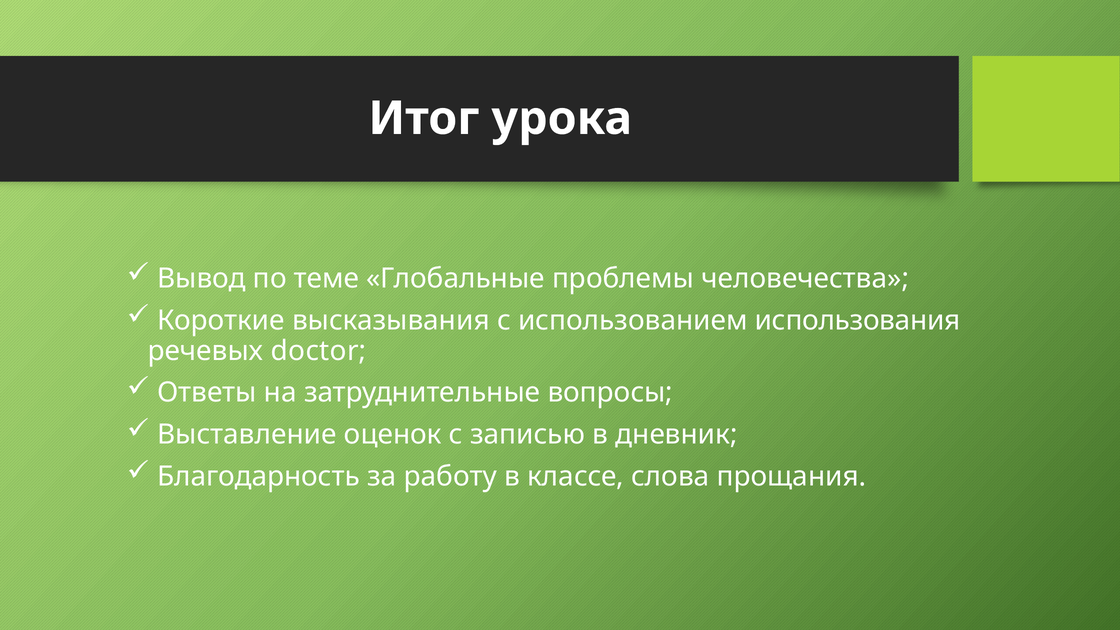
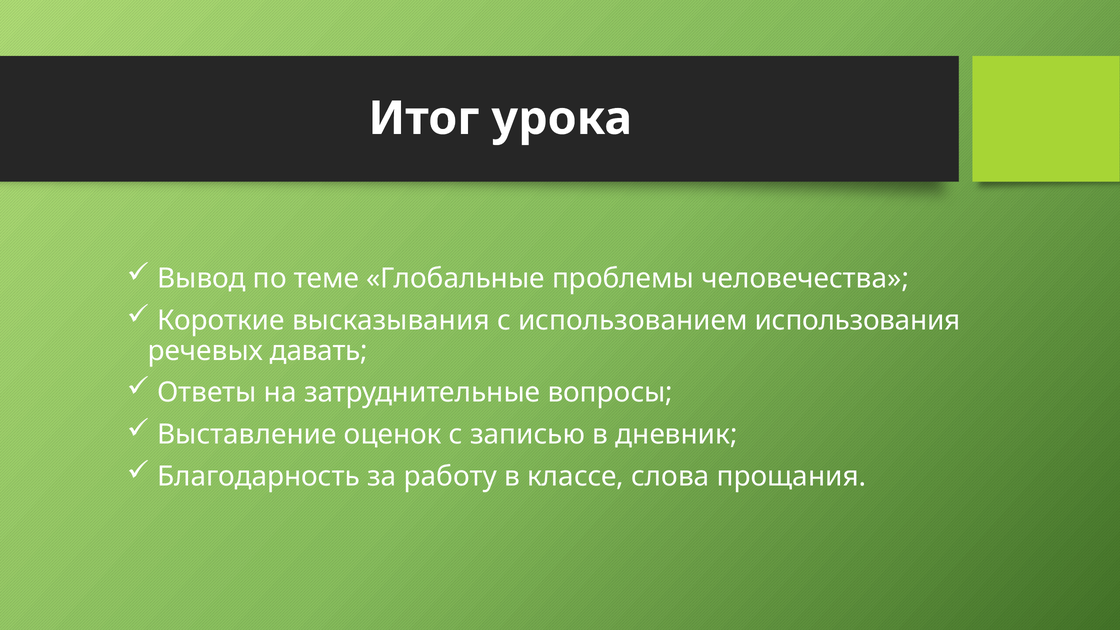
doctor: doctor -> давать
